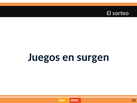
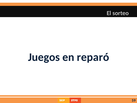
surgen: surgen -> reparó
